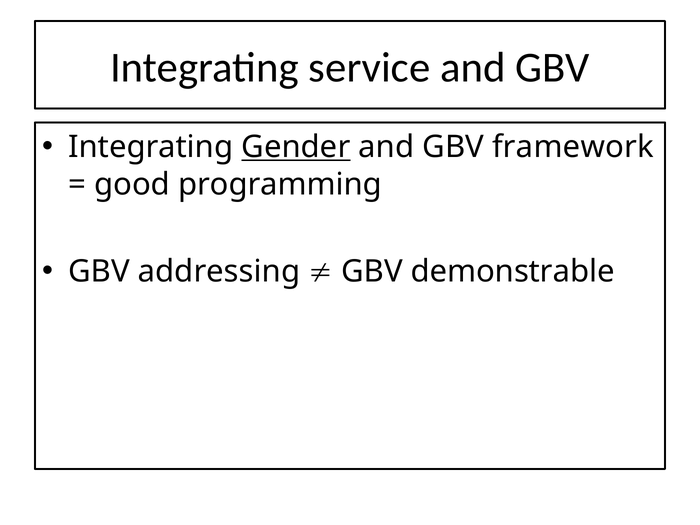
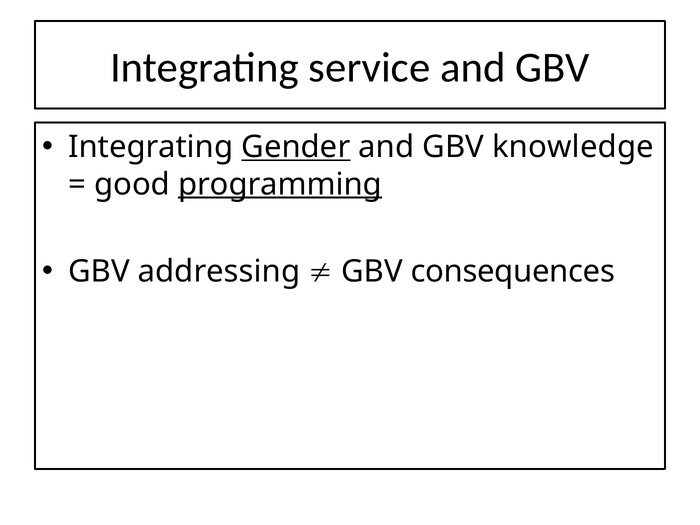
framework: framework -> knowledge
programming underline: none -> present
demonstrable: demonstrable -> consequences
